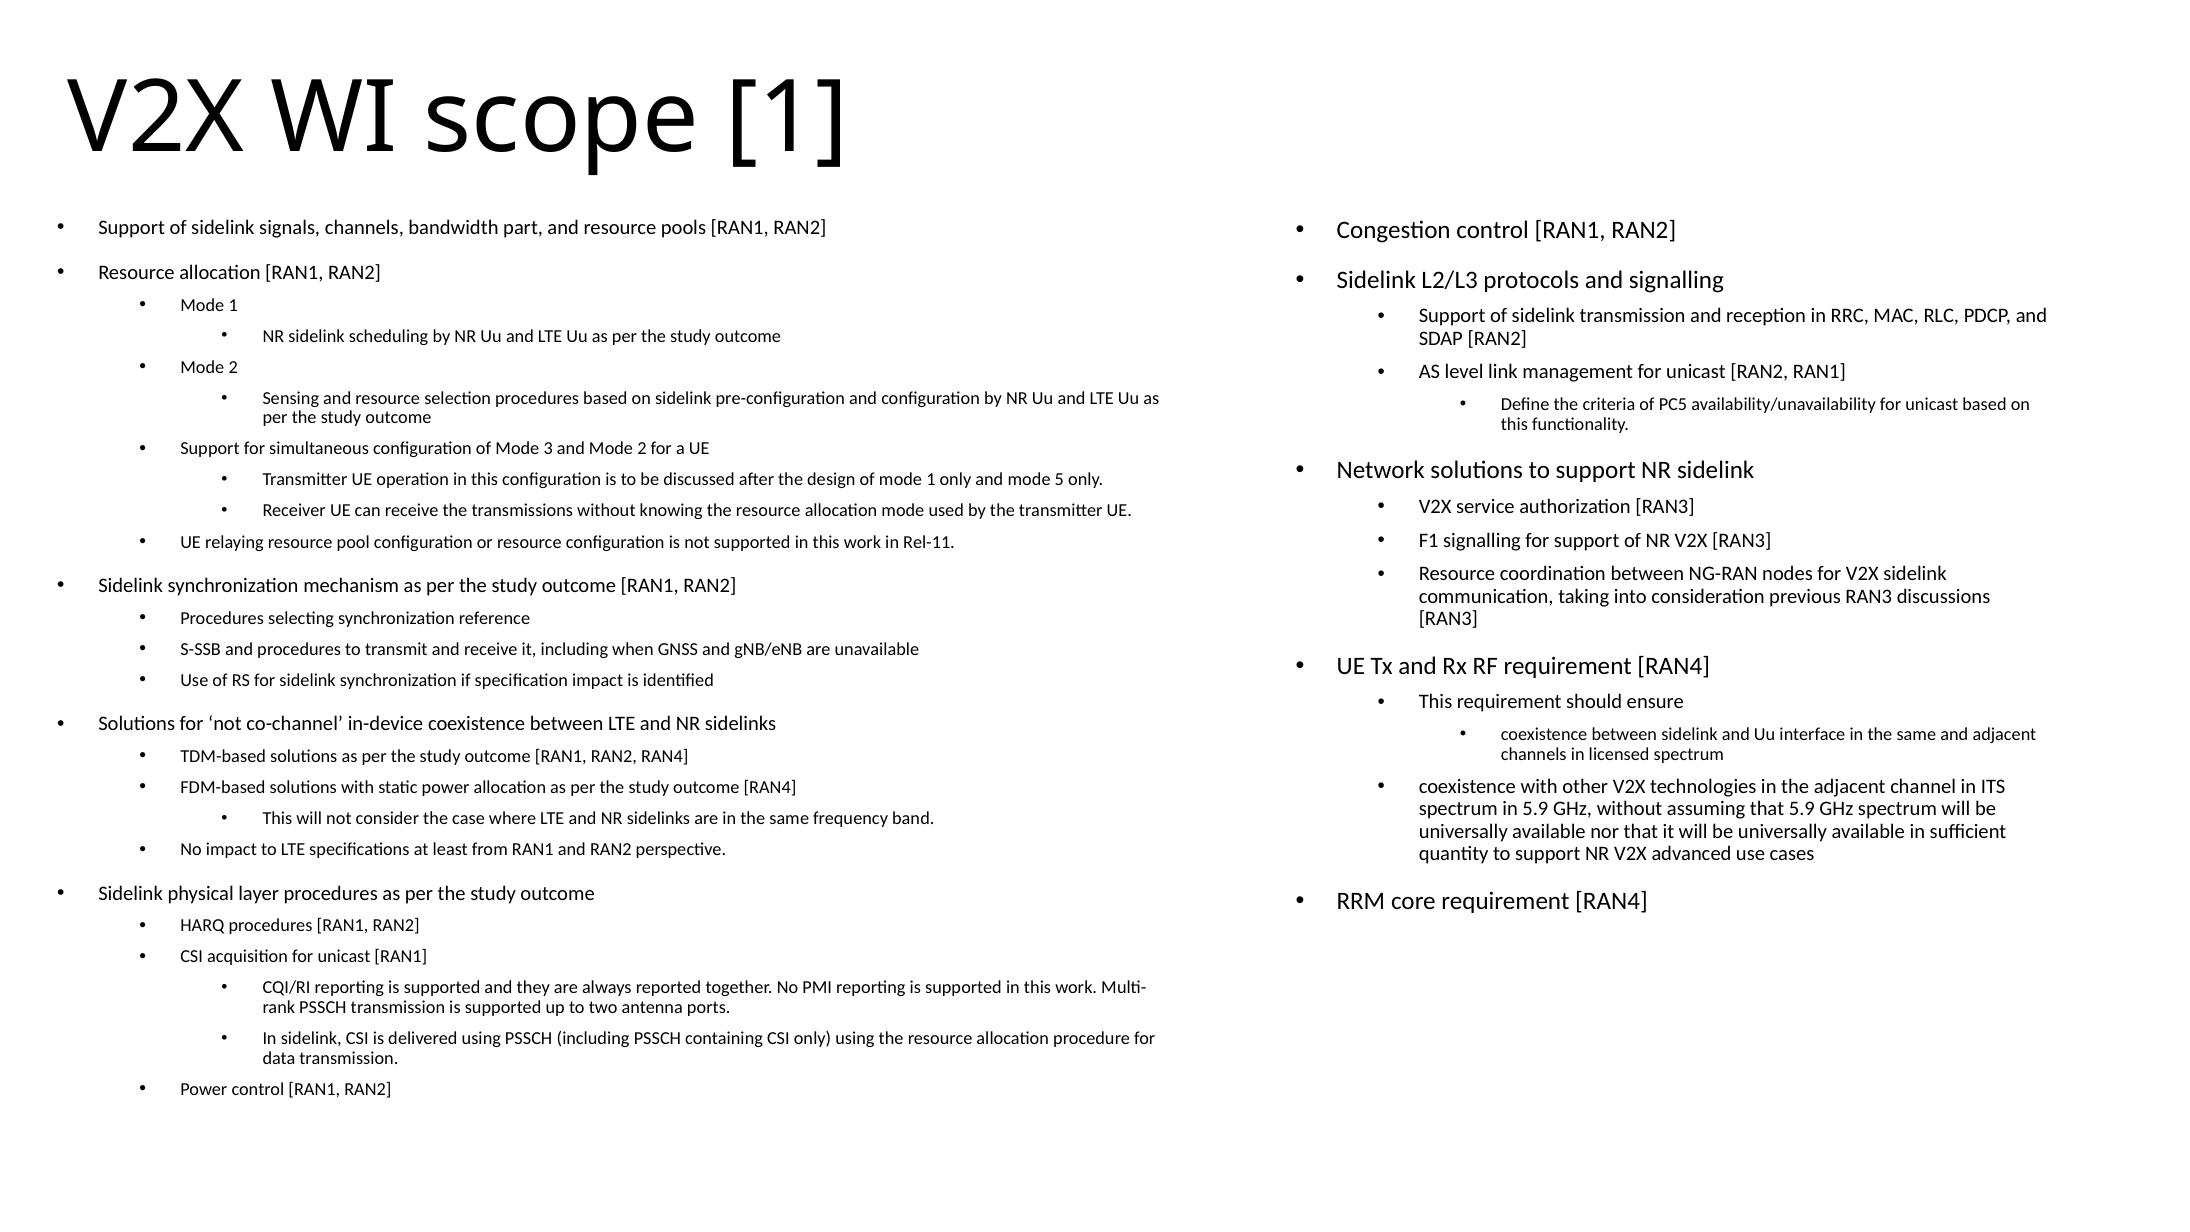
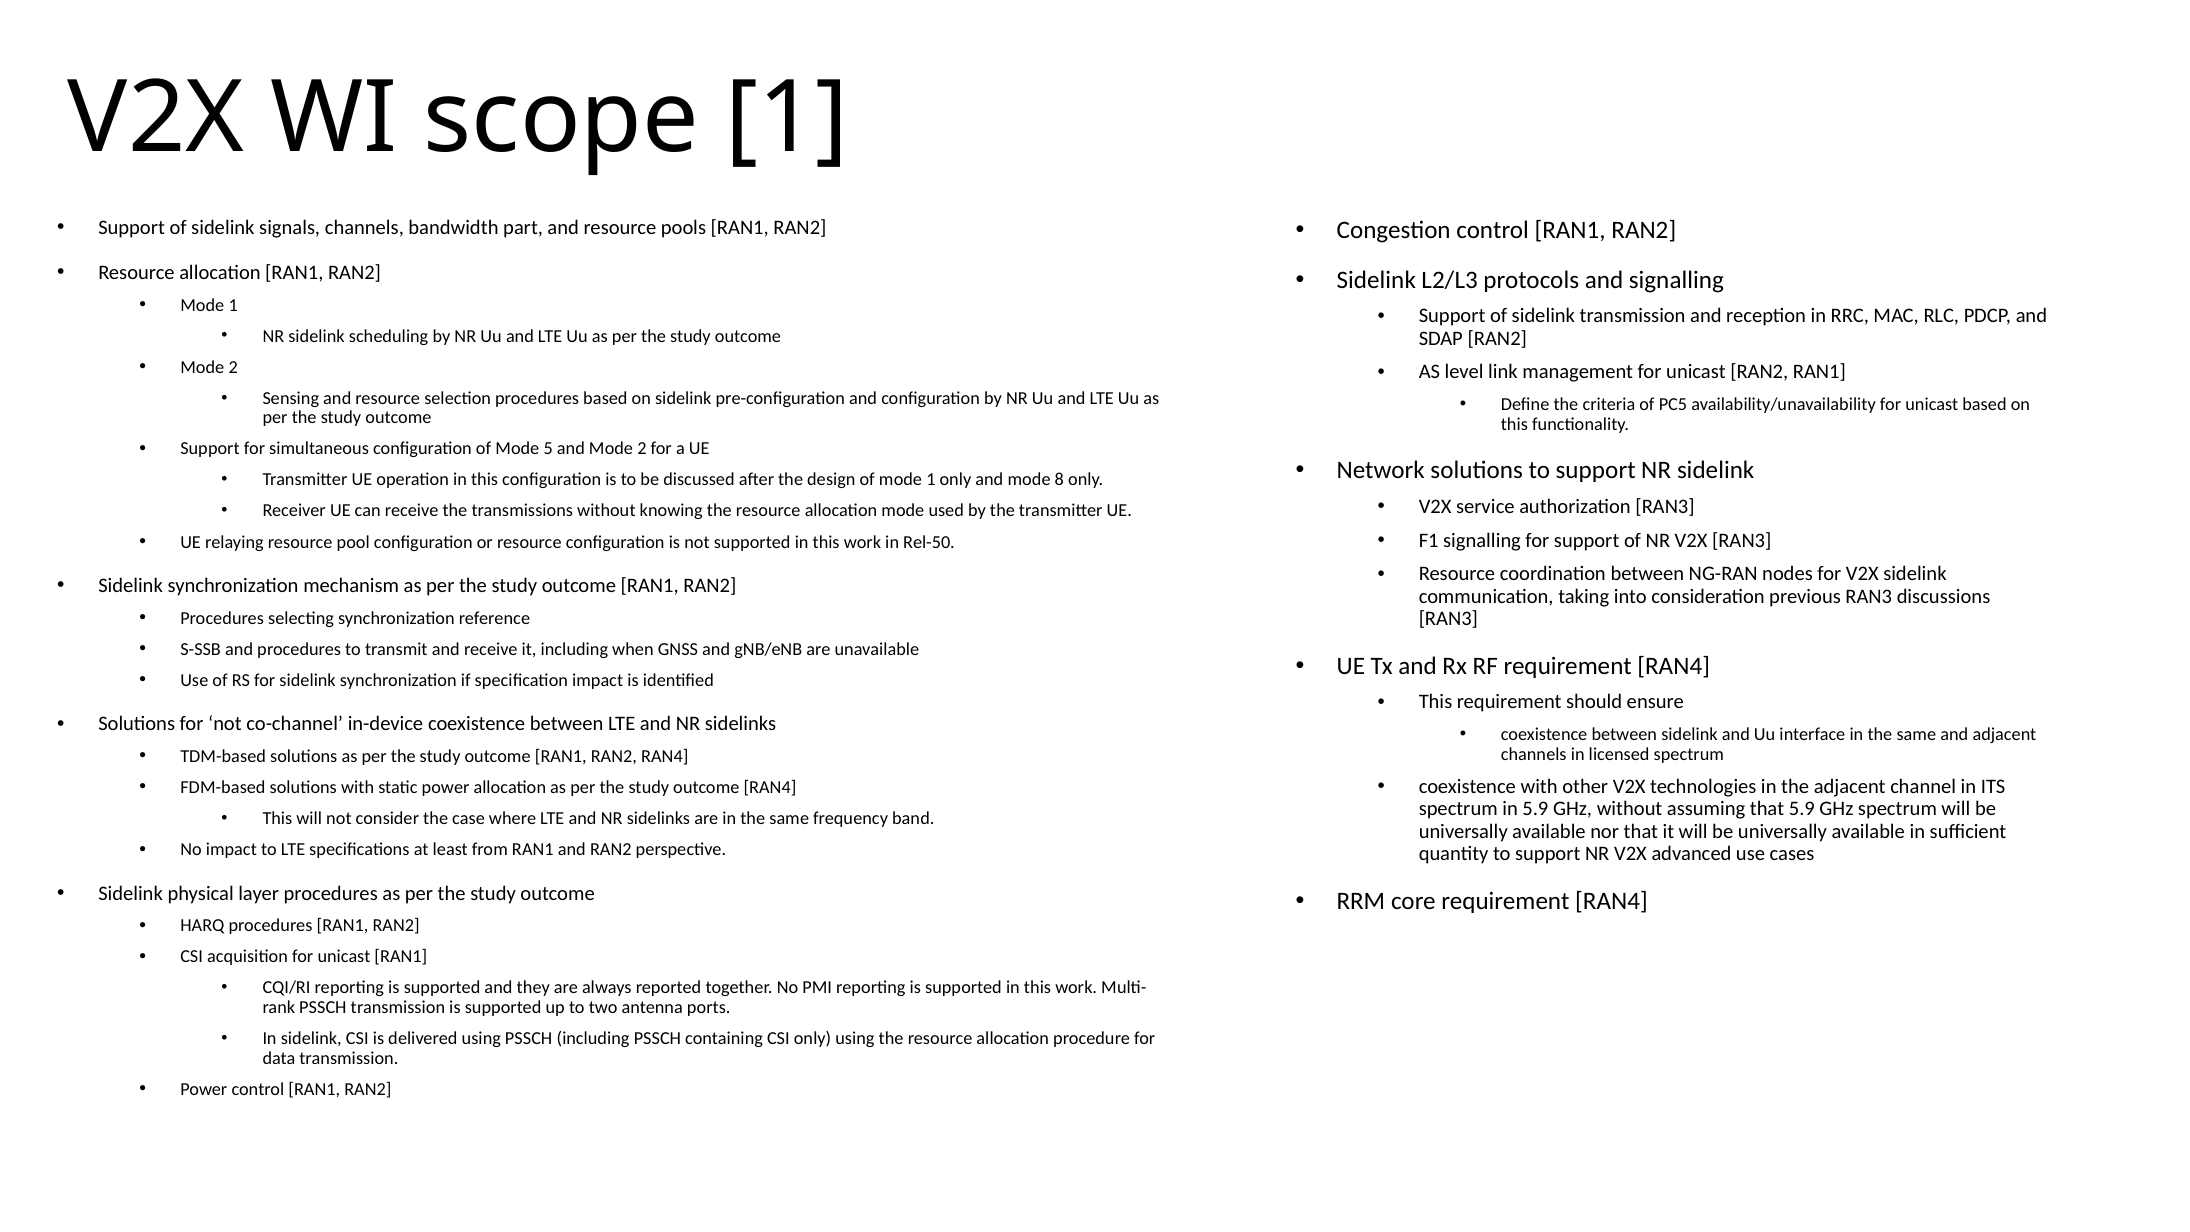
3: 3 -> 5
5: 5 -> 8
Rel-11: Rel-11 -> Rel-50
